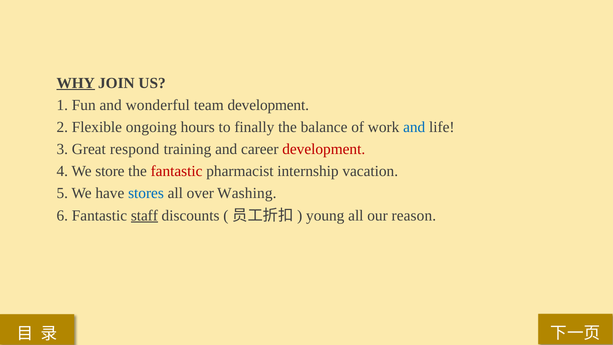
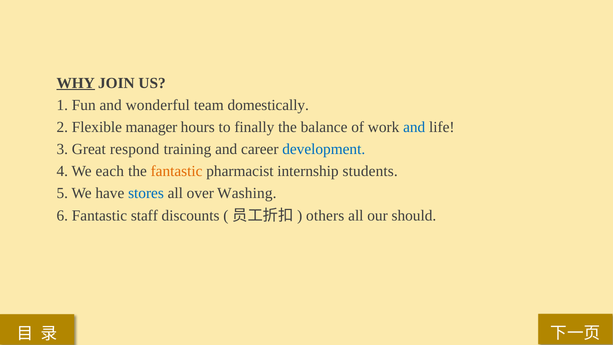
team development: development -> domestically
ongoing: ongoing -> manager
development at (324, 149) colour: red -> blue
store: store -> each
fantastic at (177, 171) colour: red -> orange
vacation: vacation -> students
staff underline: present -> none
young: young -> others
reason: reason -> should
